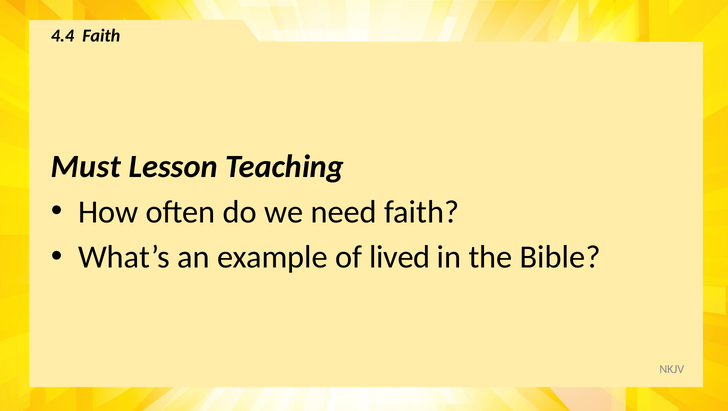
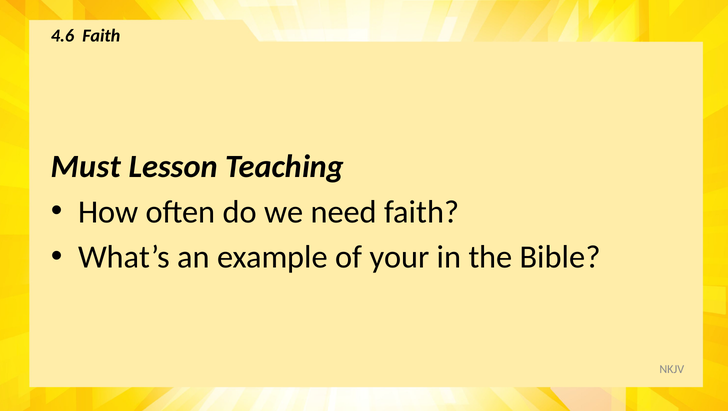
4.4: 4.4 -> 4.6
lived: lived -> your
